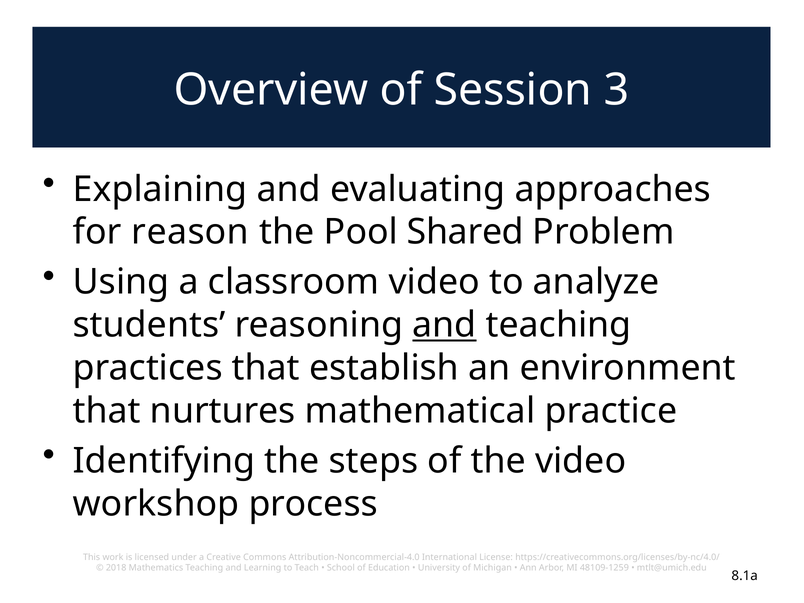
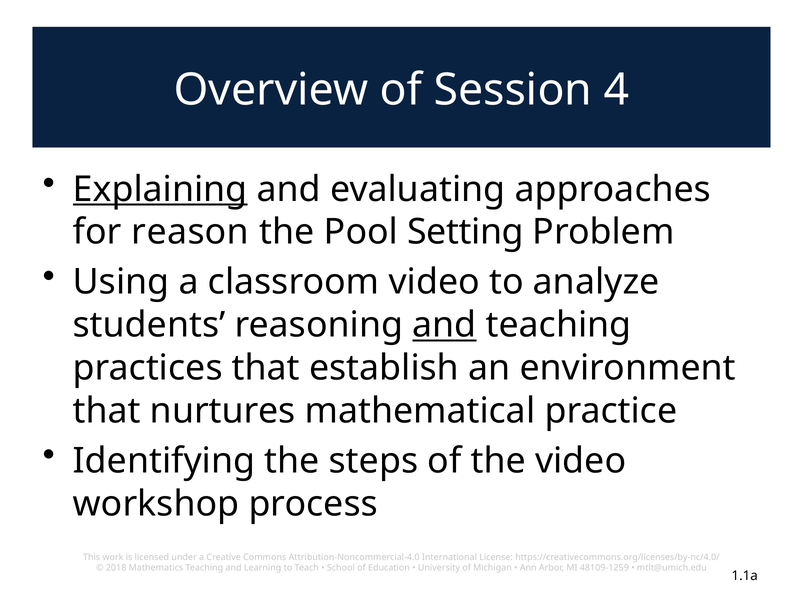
3: 3 -> 4
Explaining underline: none -> present
Shared: Shared -> Setting
8.1a: 8.1a -> 1.1a
